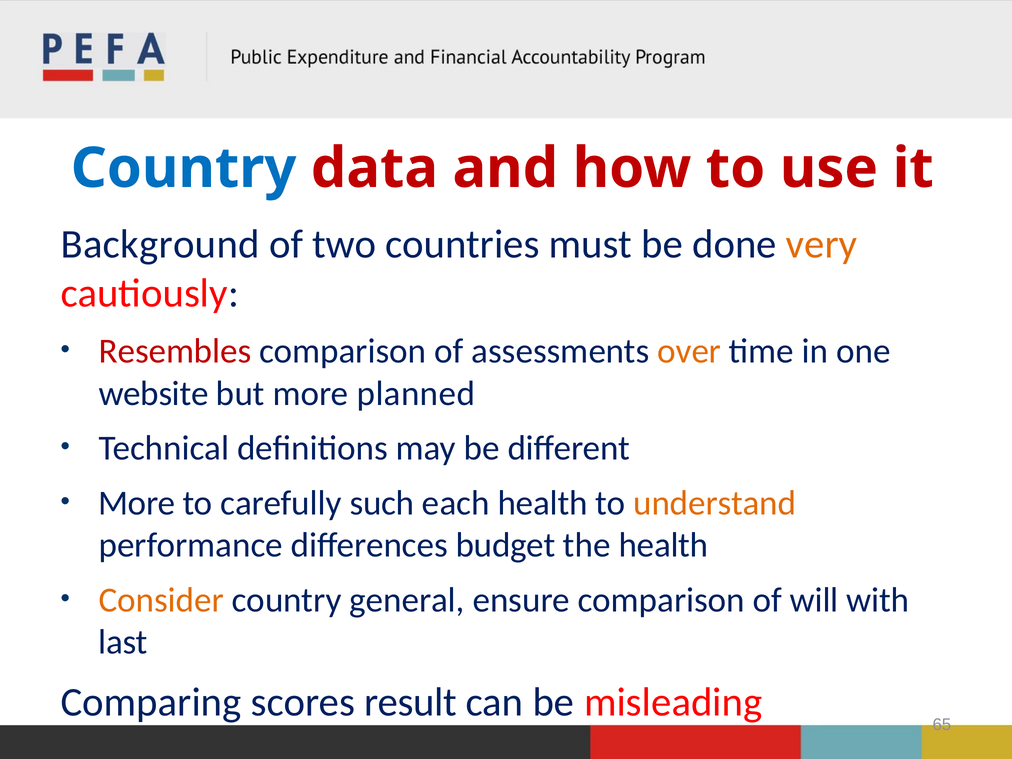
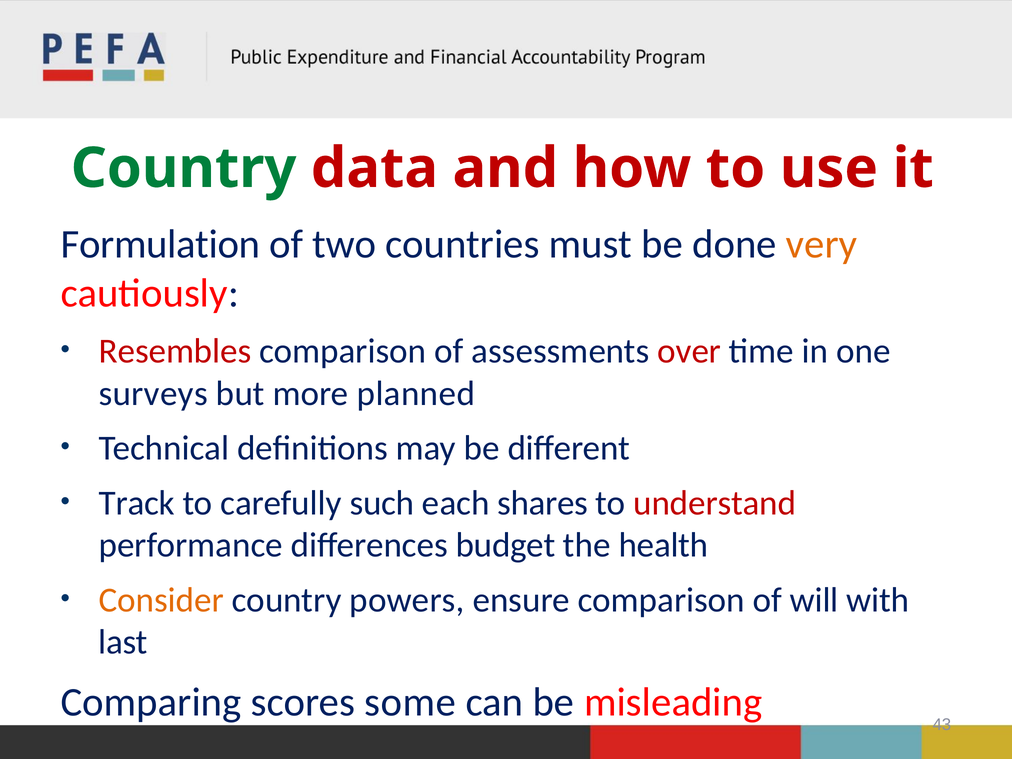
Country at (184, 168) colour: blue -> green
Background: Background -> Formulation
over colour: orange -> red
website: website -> surveys
More at (137, 503): More -> Track
each health: health -> shares
understand colour: orange -> red
general: general -> powers
result: result -> some
65: 65 -> 43
